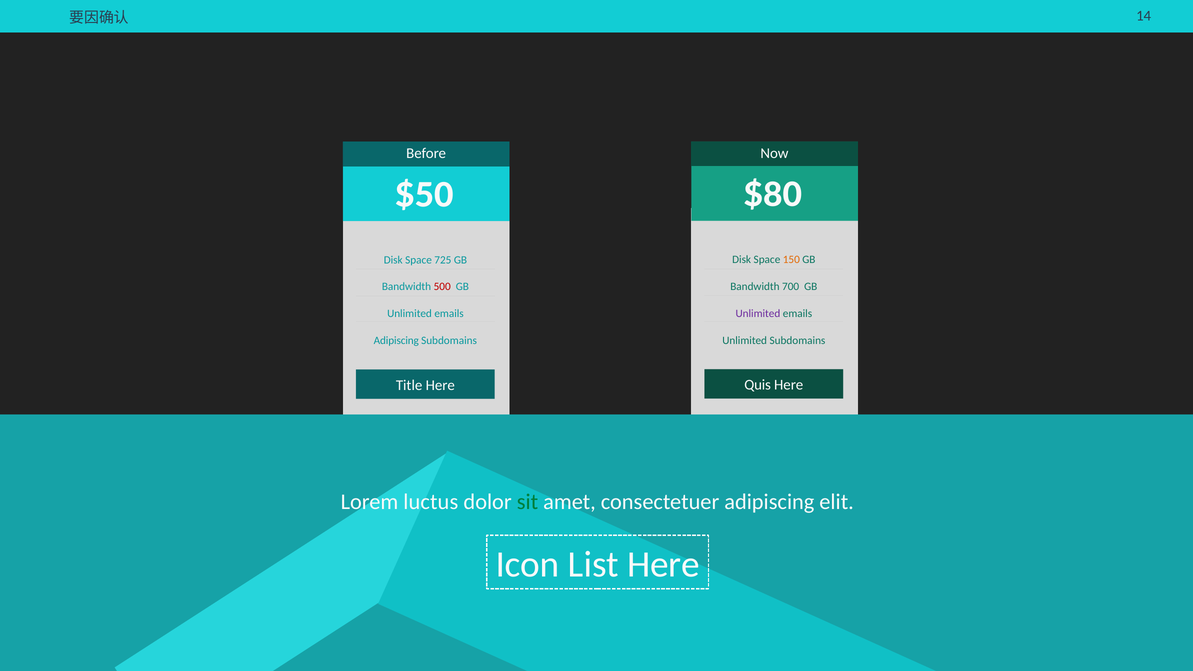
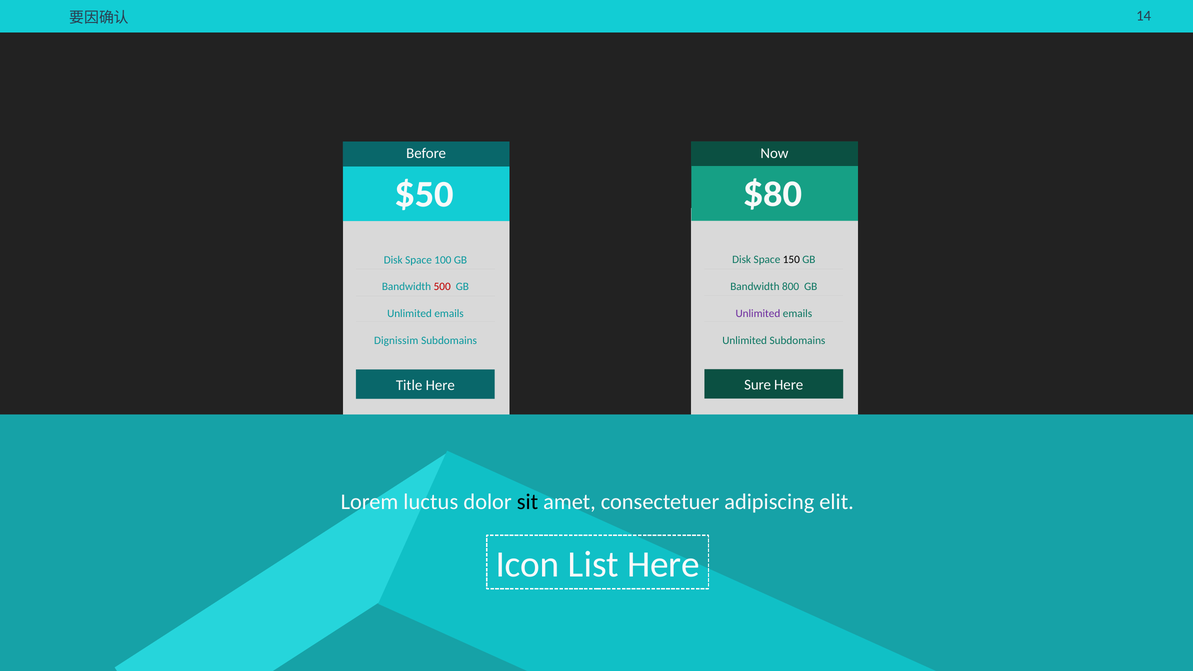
150 colour: orange -> black
725: 725 -> 100
700: 700 -> 800
Adipiscing at (396, 341): Adipiscing -> Dignissim
Quis: Quis -> Sure
sit colour: green -> black
